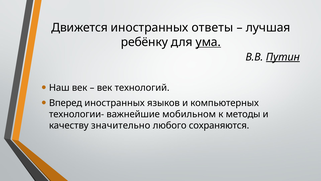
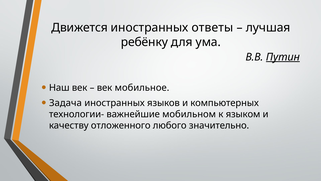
ума underline: present -> none
технологий: технологий -> мобильное
Вперед: Вперед -> Задача
методы: методы -> языком
значительно: значительно -> отложенного
сохраняются: сохраняются -> значительно
